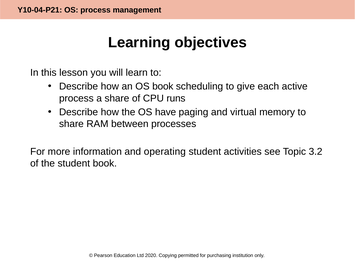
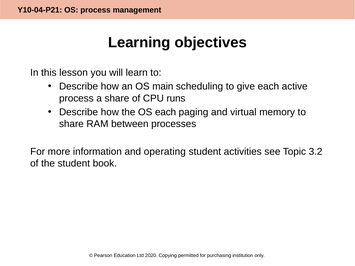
OS book: book -> main
OS have: have -> each
